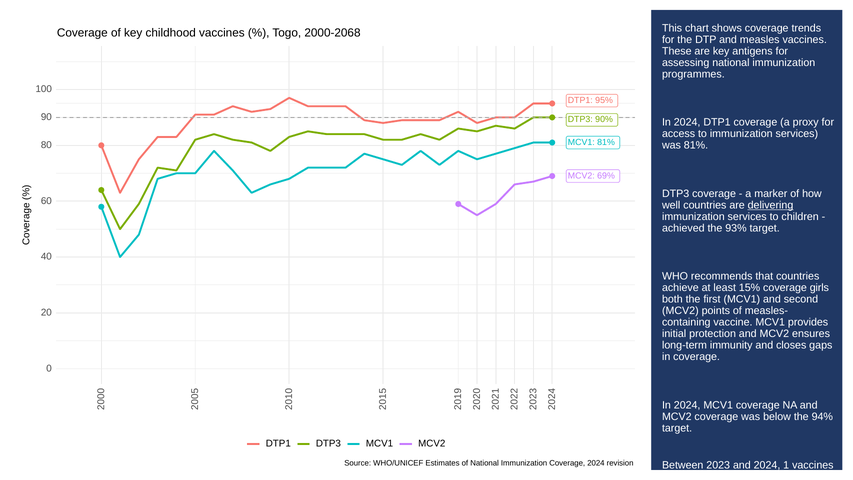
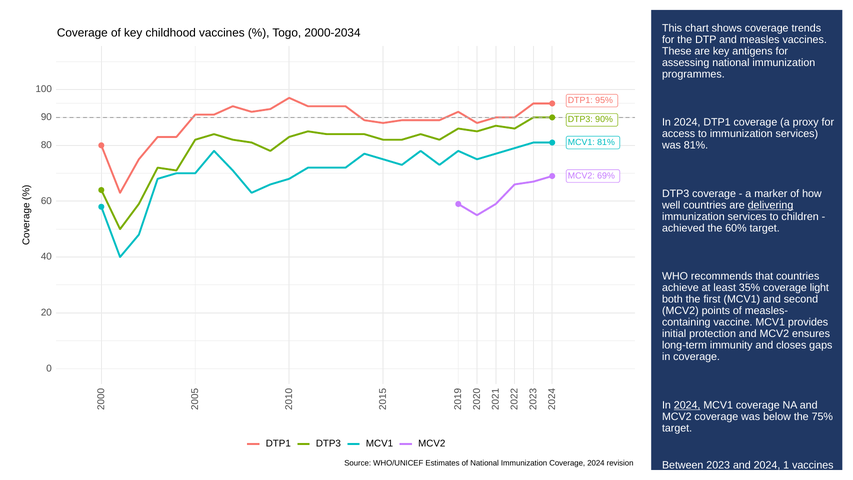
2000-2068: 2000-2068 -> 2000-2034
93%: 93% -> 60%
15%: 15% -> 35%
girls: girls -> light
2024 at (687, 405) underline: none -> present
94%: 94% -> 75%
